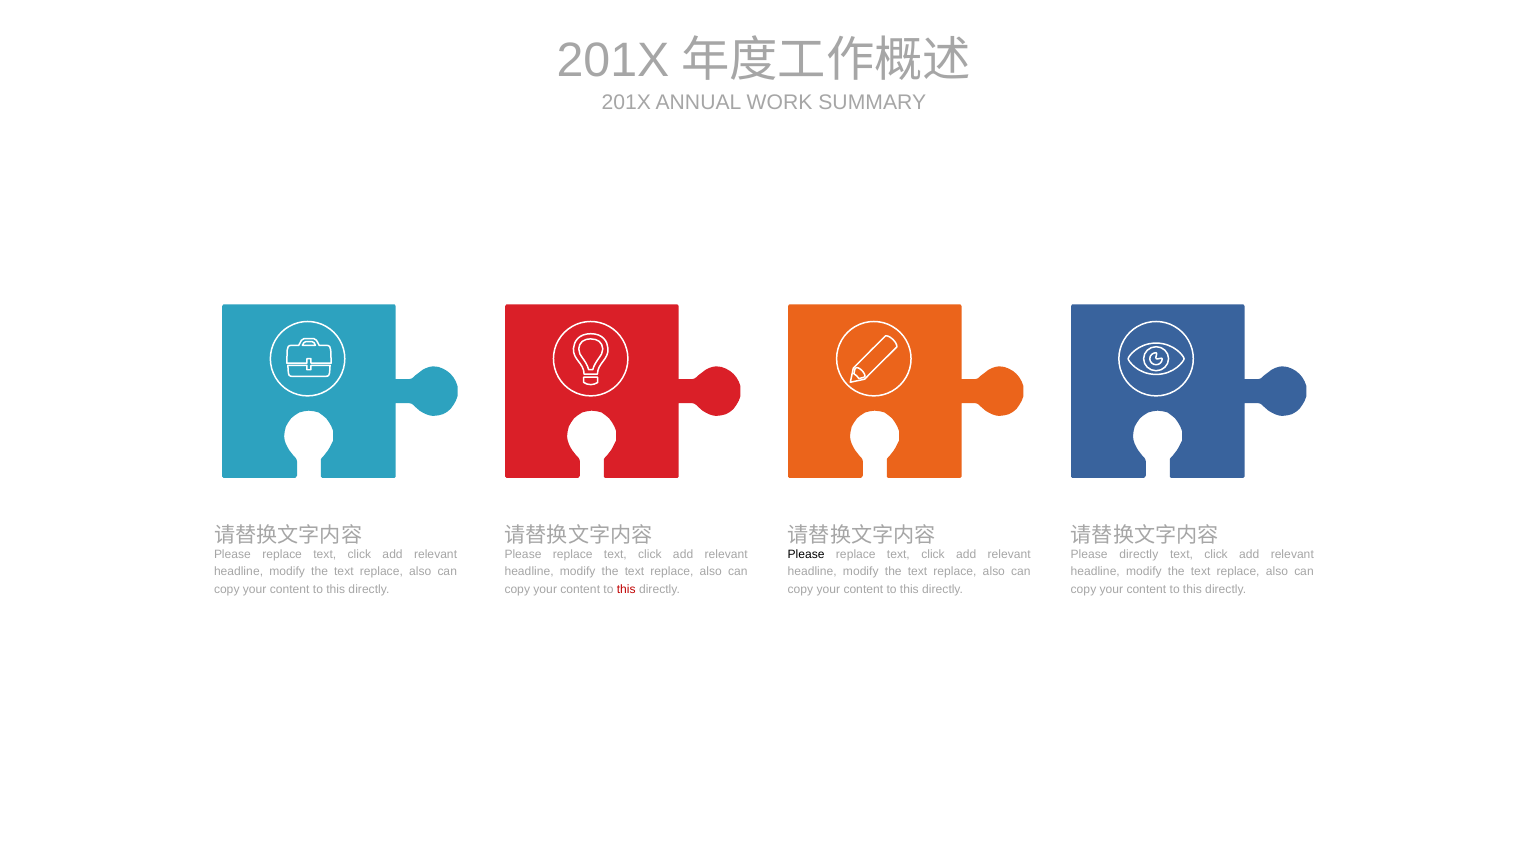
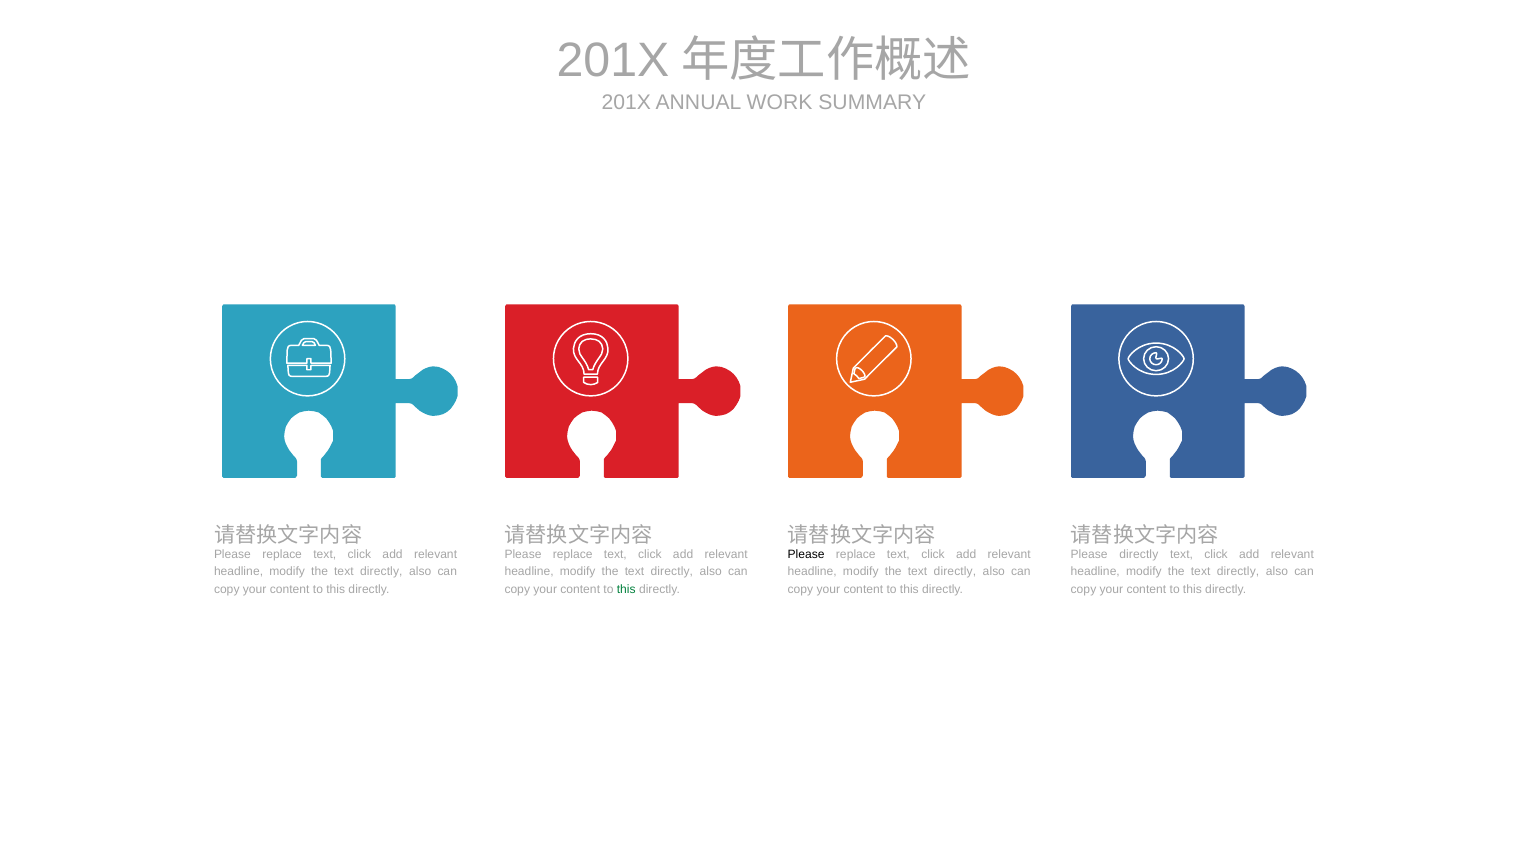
replace at (381, 572): replace -> directly
replace at (672, 572): replace -> directly
replace at (955, 572): replace -> directly
replace at (1238, 572): replace -> directly
this at (626, 589) colour: red -> green
